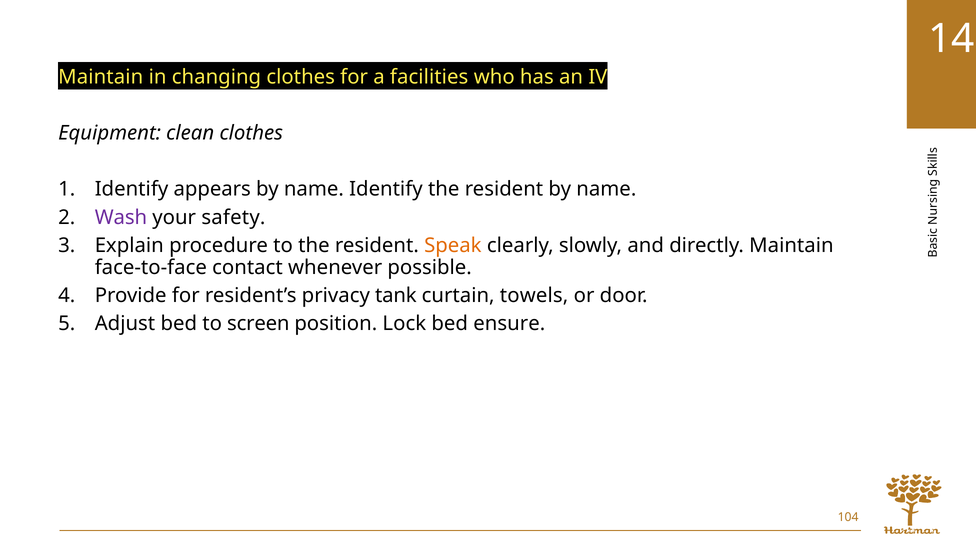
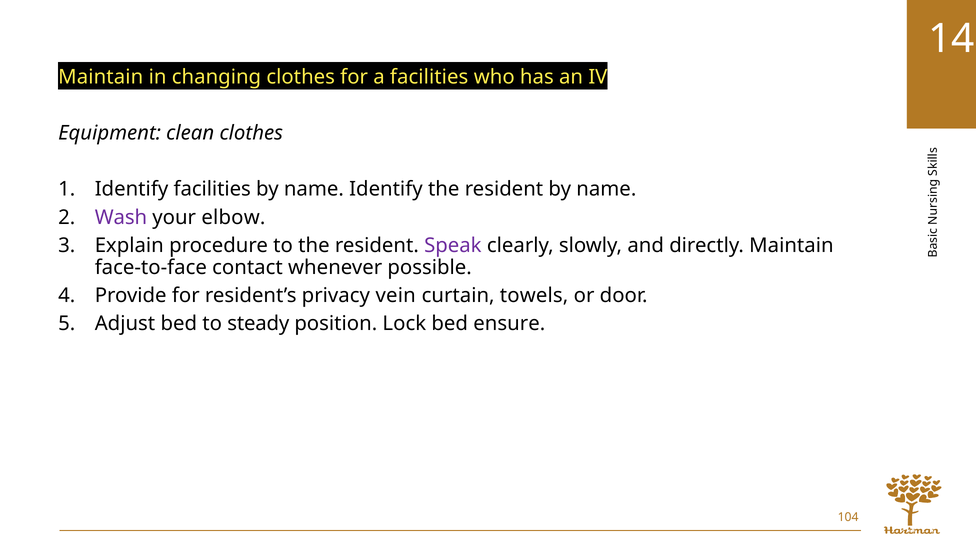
Identify appears: appears -> facilities
safety: safety -> elbow
Speak colour: orange -> purple
tank: tank -> vein
screen: screen -> steady
